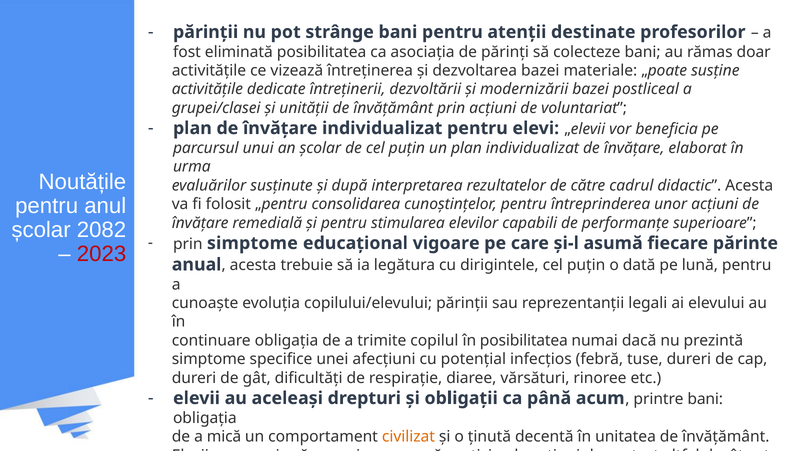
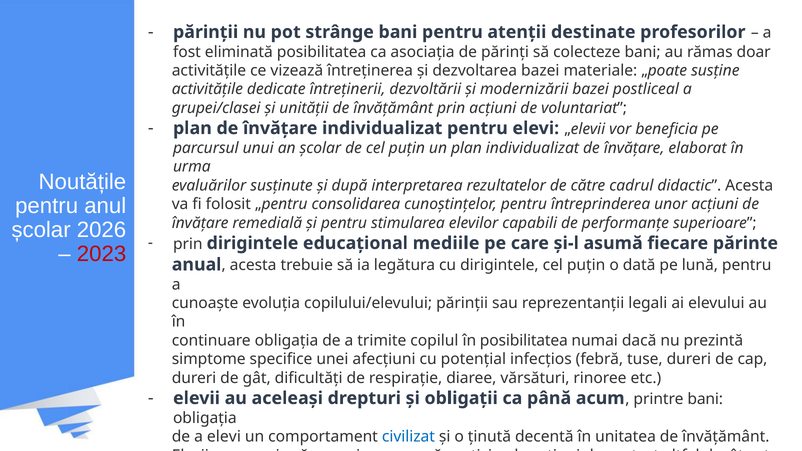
2082: 2082 -> 2026
prin simptome: simptome -> dirigintele
vigoare: vigoare -> mediile
a mică: mică -> elevi
civilizat colour: orange -> blue
